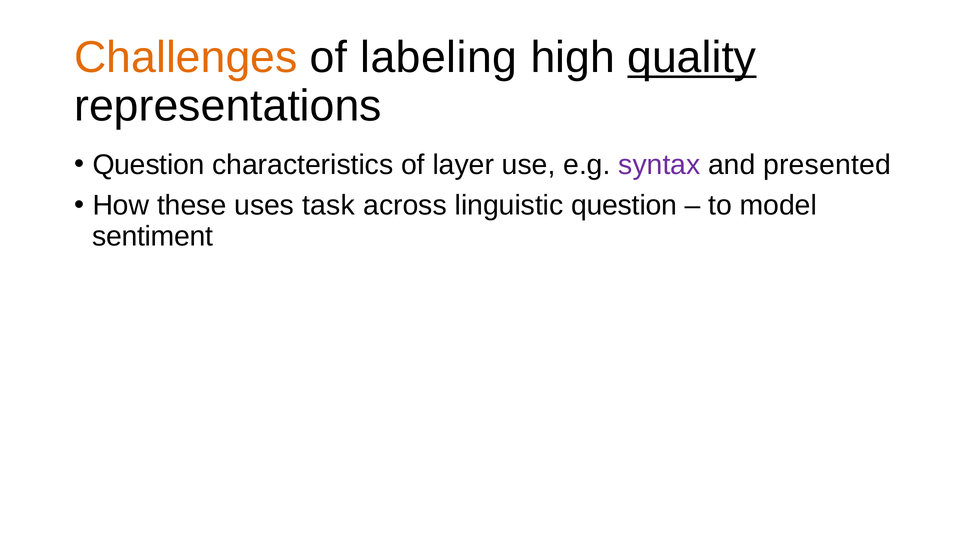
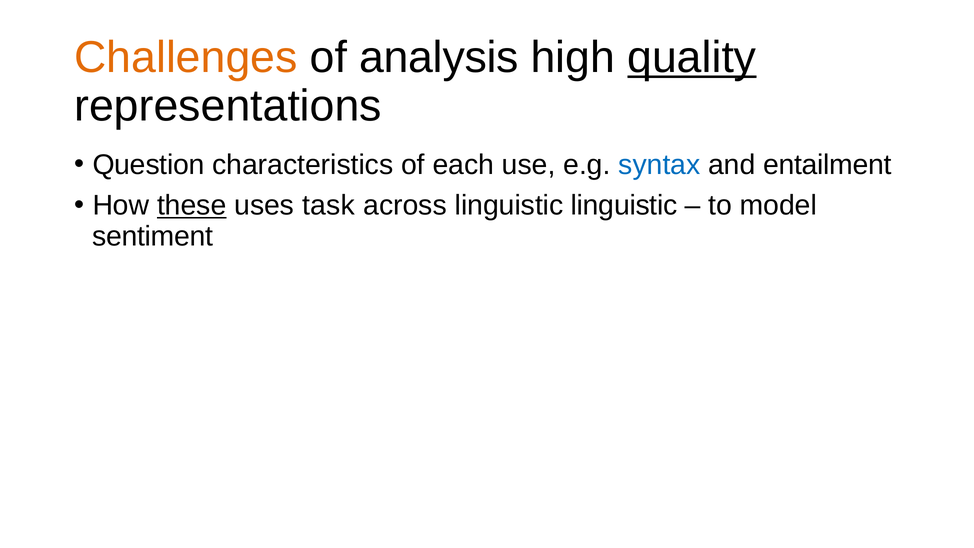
labeling: labeling -> analysis
layer: layer -> each
syntax colour: purple -> blue
presented: presented -> entailment
these underline: none -> present
linguistic question: question -> linguistic
